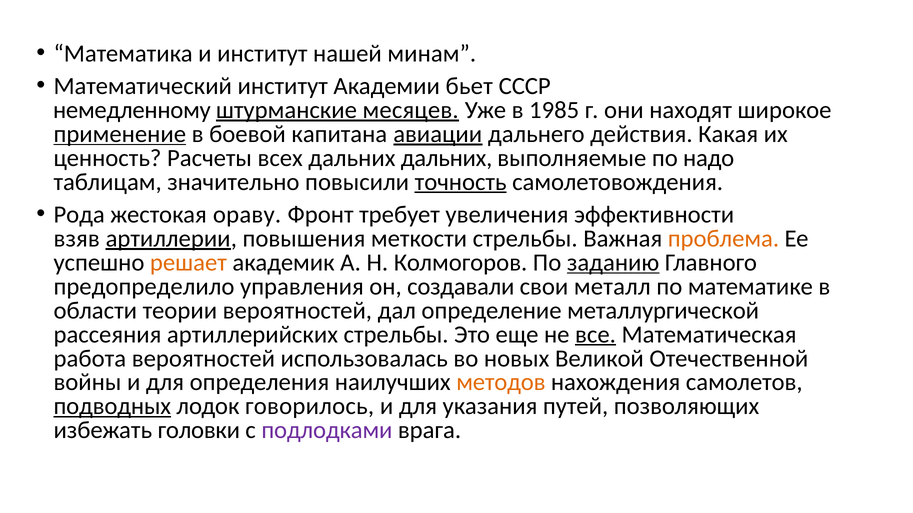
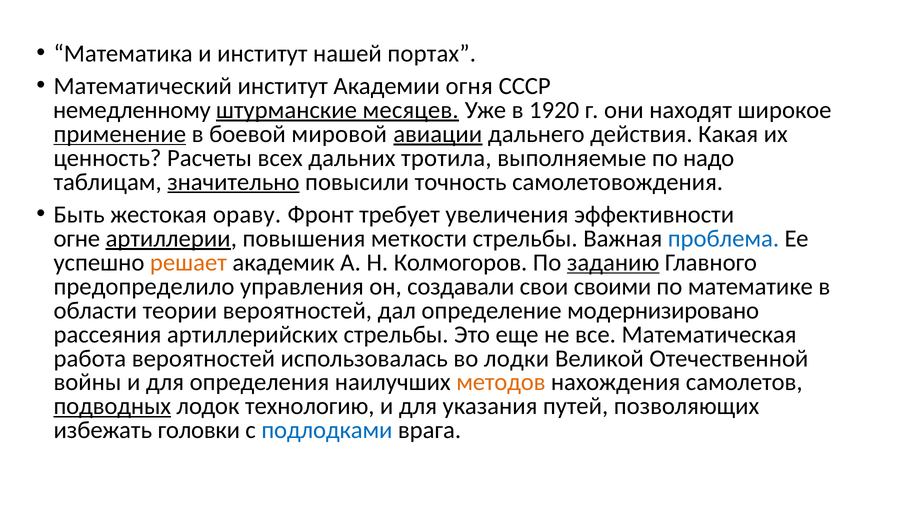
минам: минам -> портах
бьет: бьет -> огня
1985: 1985 -> 1920
капитана: капитана -> мировой
дальних дальних: дальних -> тротила
значительно underline: none -> present
точность underline: present -> none
Рода: Рода -> Быть
взяв: взяв -> огне
проблема colour: orange -> blue
металл: металл -> своими
металлургической: металлургической -> модернизировано
все underline: present -> none
новых: новых -> лодки
говорилось: говорилось -> технологию
подлодками colour: purple -> blue
